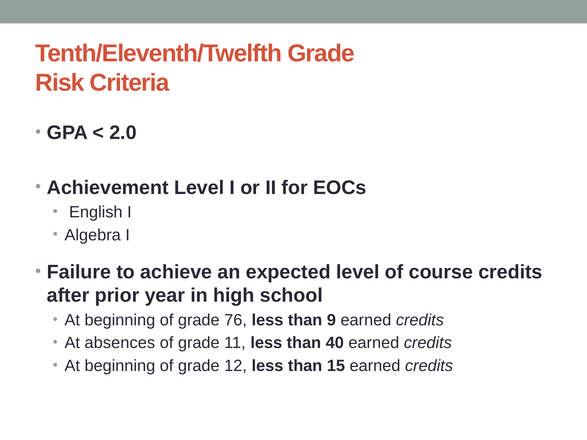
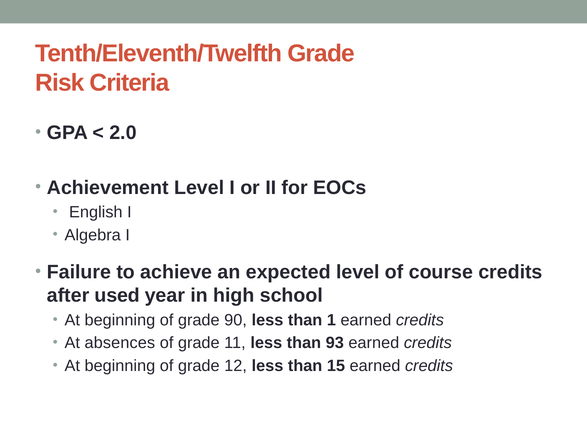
prior: prior -> used
76: 76 -> 90
9: 9 -> 1
40: 40 -> 93
